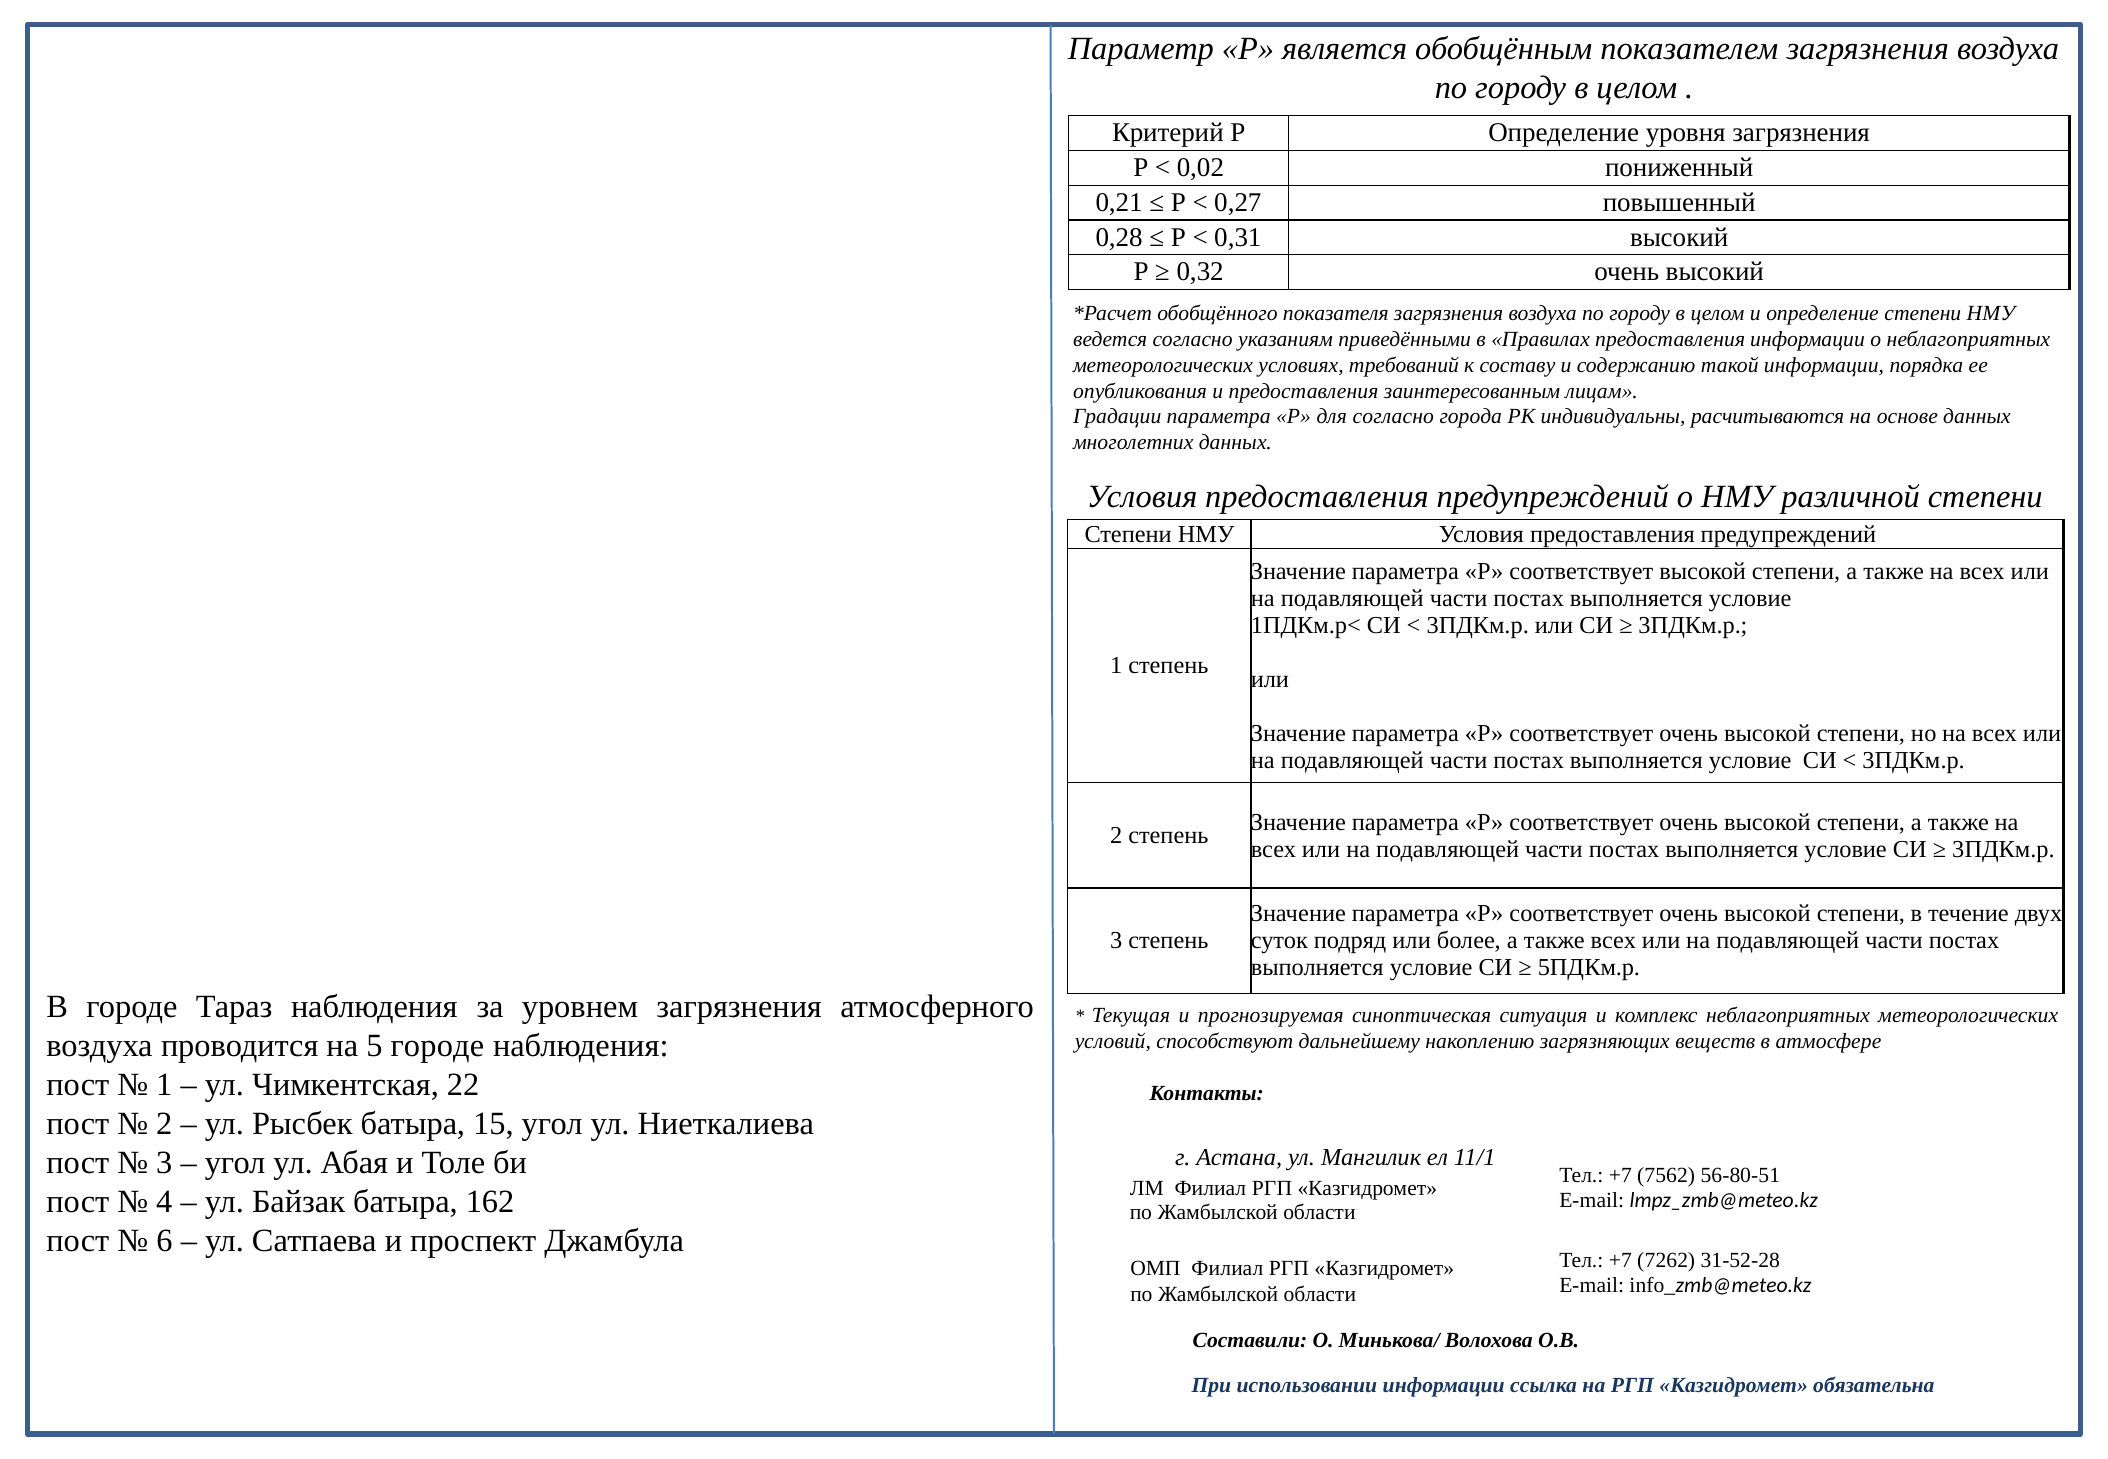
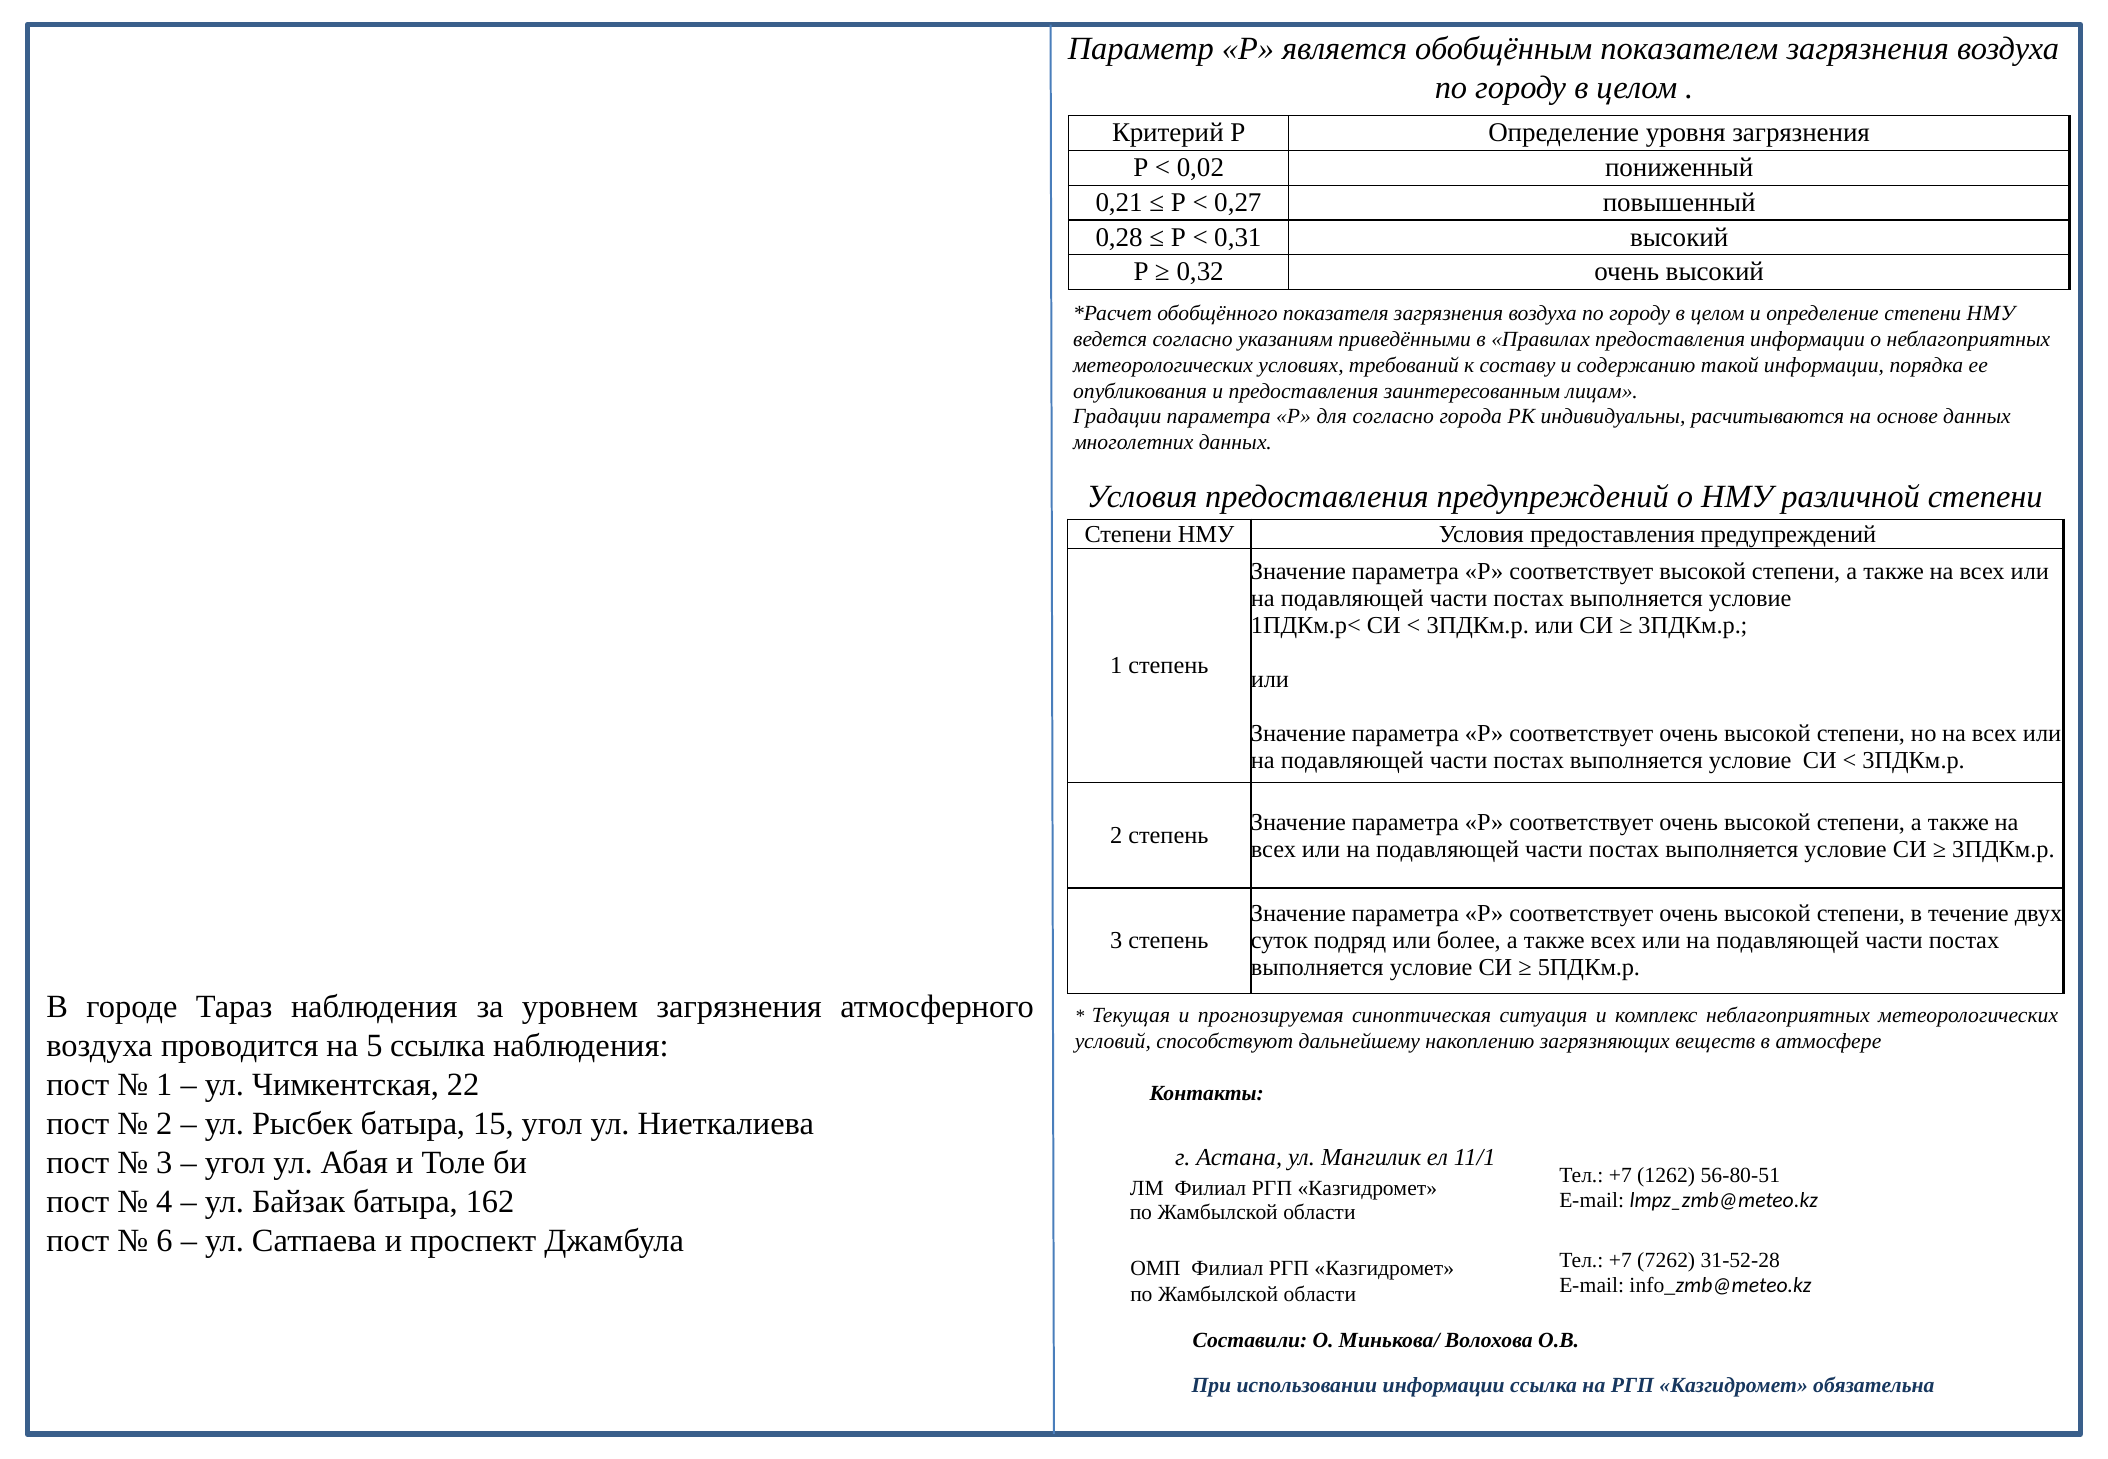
5 городе: городе -> ссылка
7562: 7562 -> 1262
